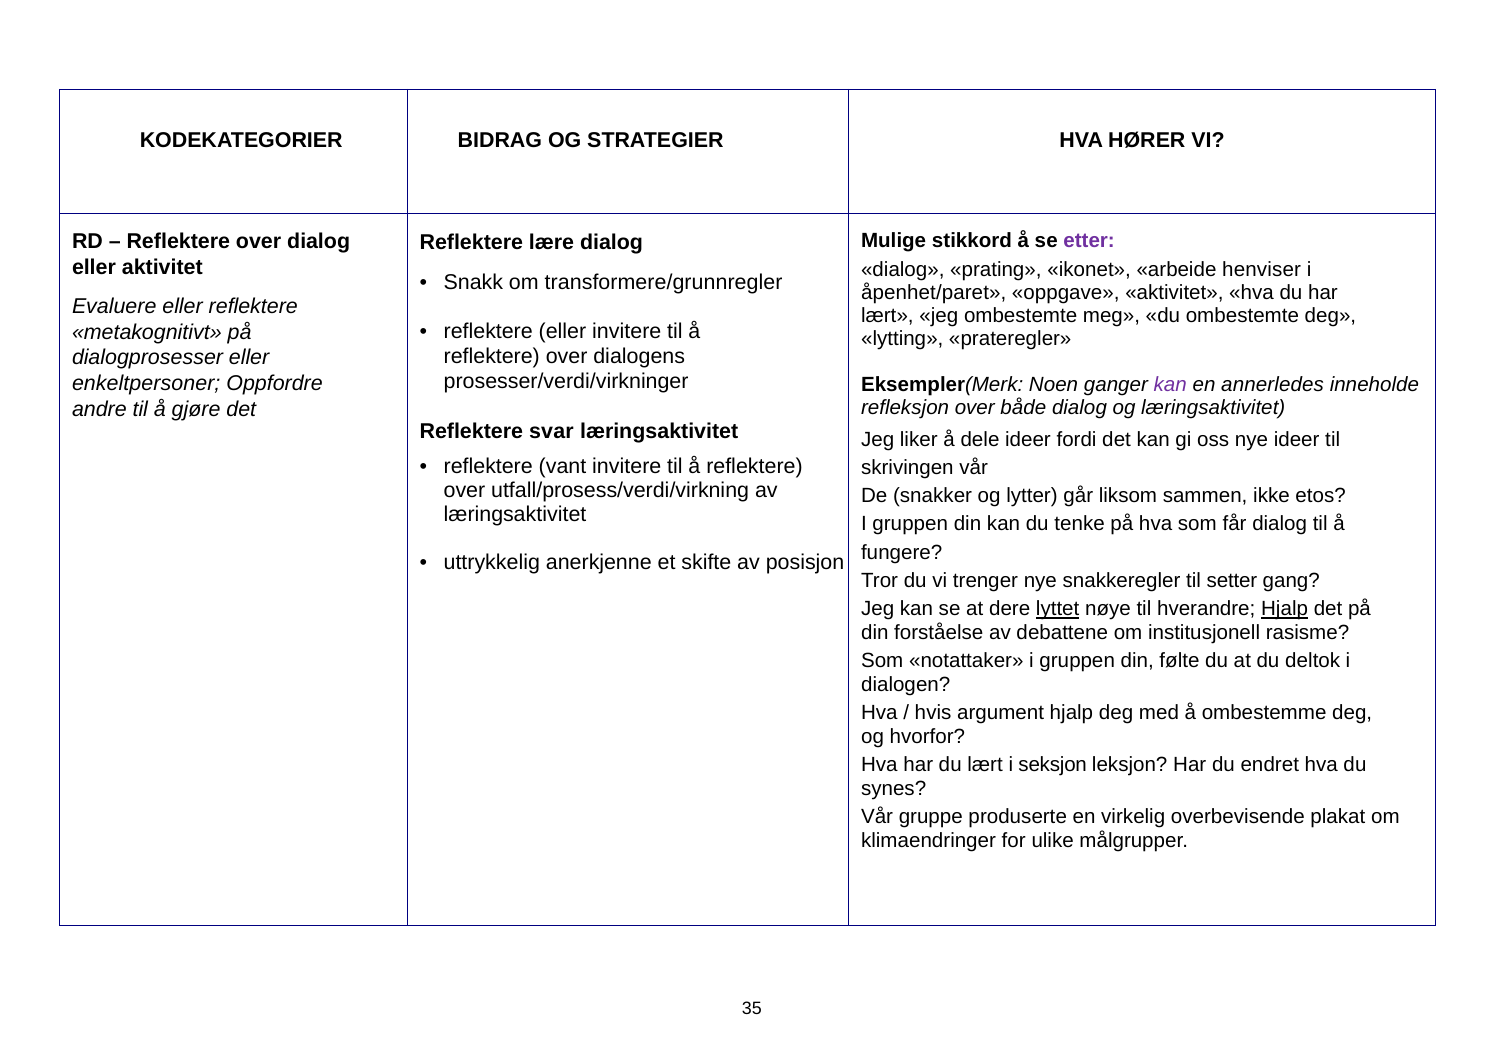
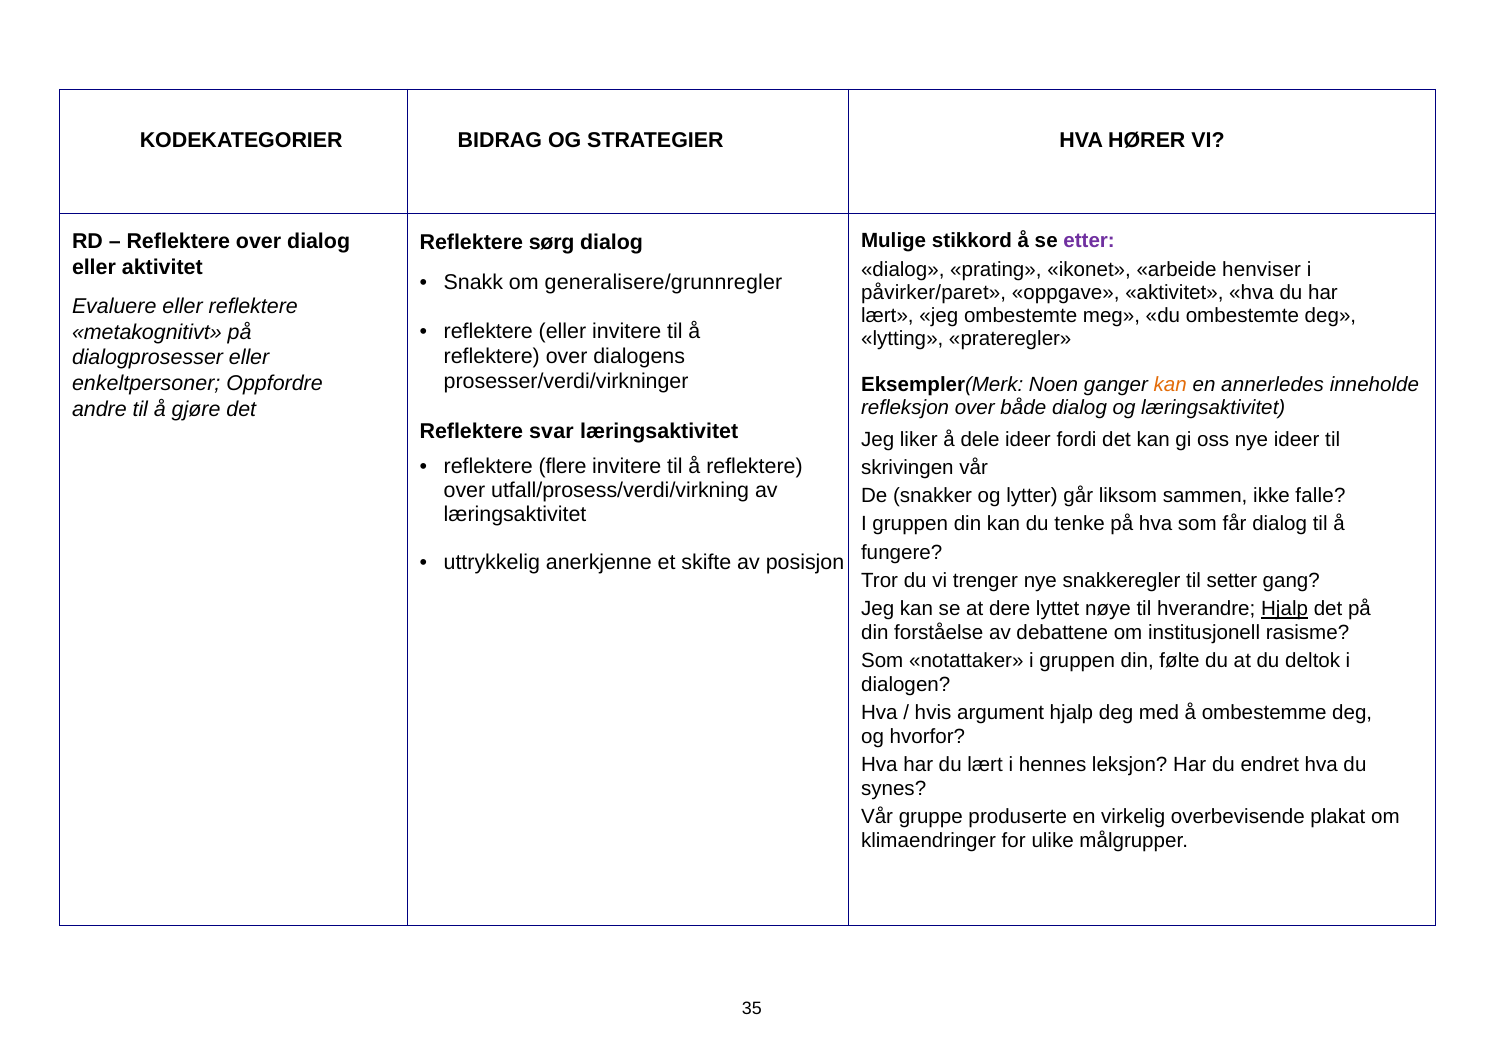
lære: lære -> sørg
transformere/grunnregler: transformere/grunnregler -> generalisere/grunnregler
åpenhet/paret: åpenhet/paret -> påvirker/paret
kan at (1170, 385) colour: purple -> orange
vant: vant -> flere
etos: etos -> falle
lyttet underline: present -> none
seksjon: seksjon -> hennes
